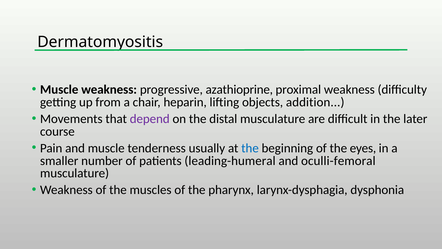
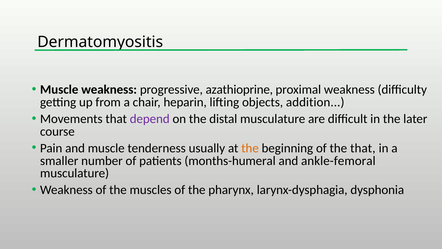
the at (250, 148) colour: blue -> orange
the eyes: eyes -> that
leading-humeral: leading-humeral -> months-humeral
oculli-femoral: oculli-femoral -> ankle-femoral
